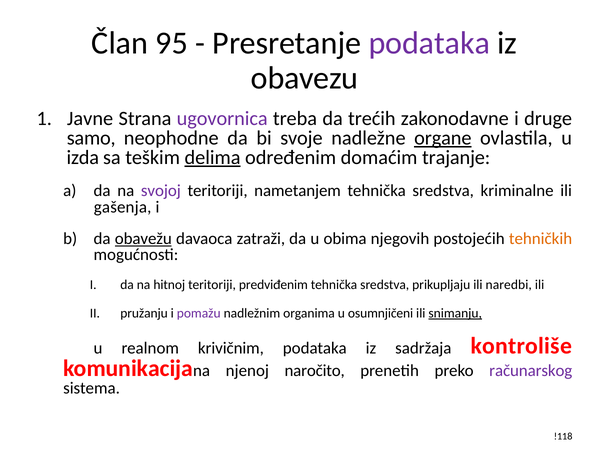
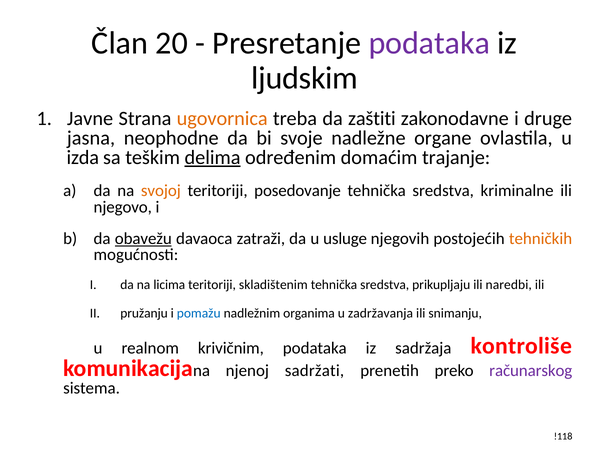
95: 95 -> 20
obavezu: obavezu -> ljudskim
ugovornica colour: purple -> orange
trećih: trećih -> zaštiti
samo: samo -> jasna
organe underline: present -> none
svojoj colour: purple -> orange
nametanjem: nametanjem -> posedovanje
gašenja: gašenja -> njegovo
obima: obima -> usluge
hitnoj: hitnoj -> licima
predviđenim: predviđenim -> skladištenim
pomažu colour: purple -> blue
osumnjičeni: osumnjičeni -> zadržavanja
snimanju underline: present -> none
naročito: naročito -> sadržati
